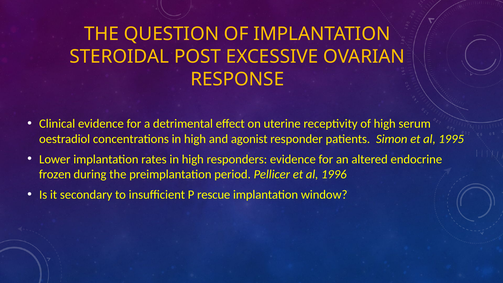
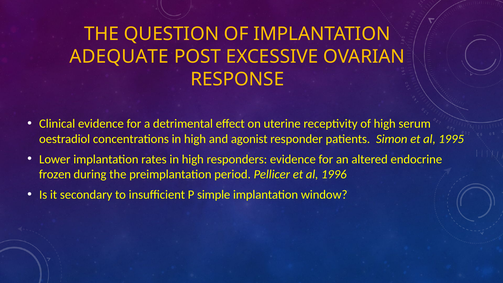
STEROIDAL: STEROIDAL -> ADEQUATE
rescue: rescue -> simple
